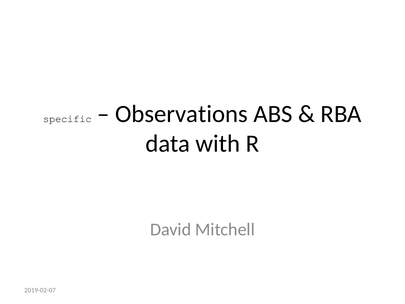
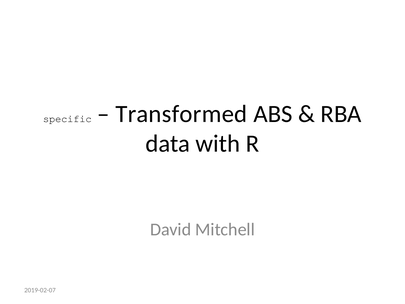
Observations: Observations -> Transformed
